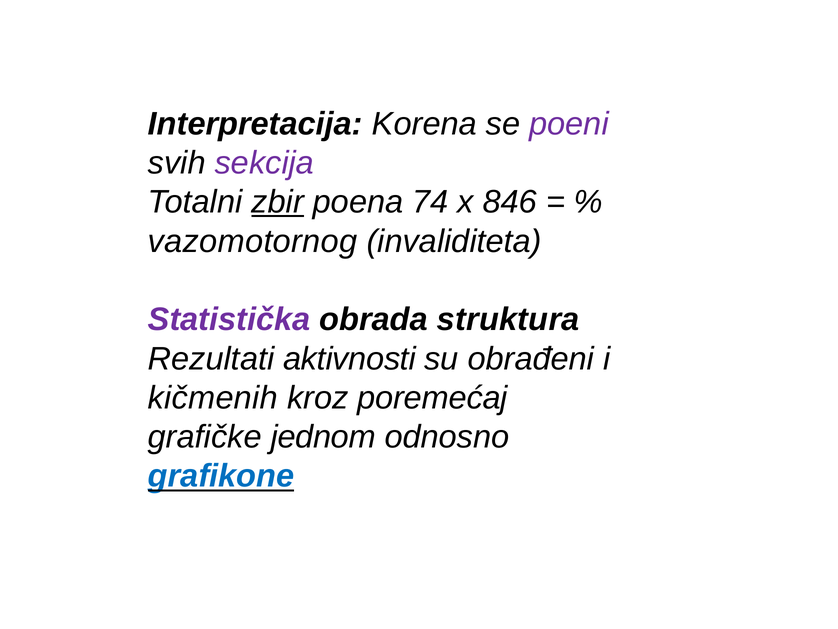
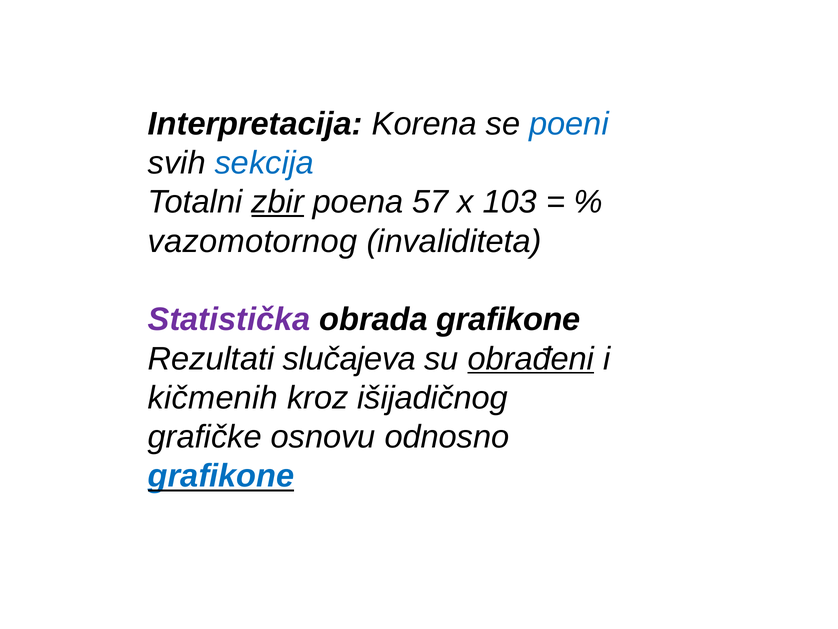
poeni colour: purple -> blue
sekcija colour: purple -> blue
74: 74 -> 57
846: 846 -> 103
obrada struktura: struktura -> grafikone
aktivnosti: aktivnosti -> slučajeva
obrađeni underline: none -> present
poremećaj: poremećaj -> išijadičnog
jednom: jednom -> osnovu
